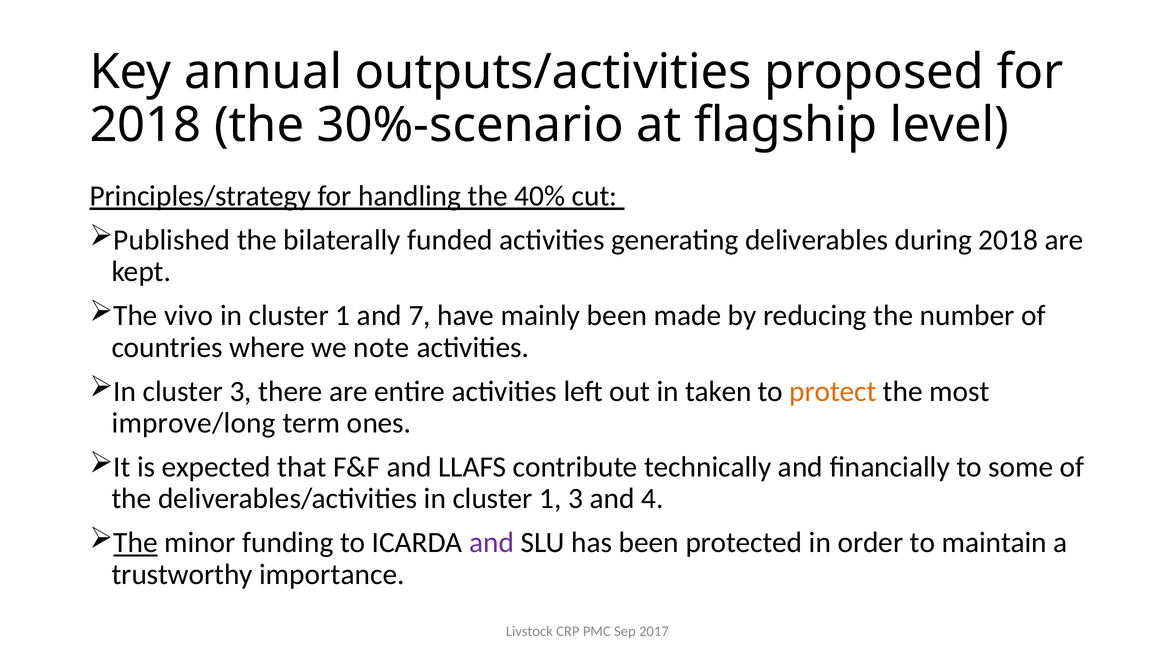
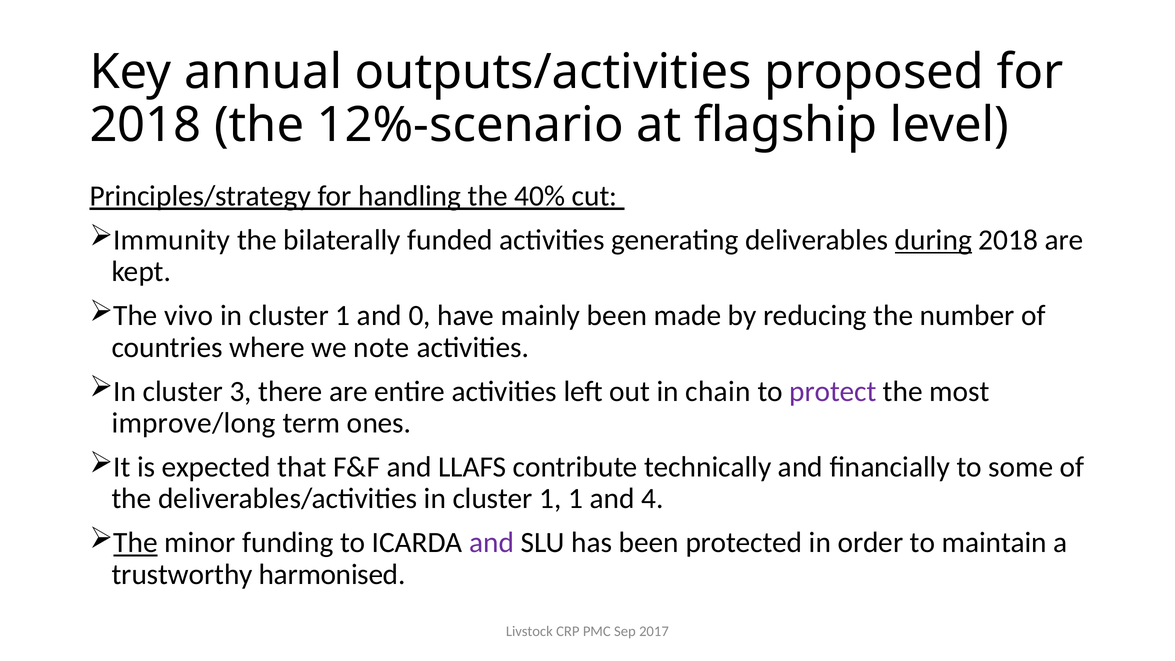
30%-scenario: 30%-scenario -> 12%-scenario
Published: Published -> Immunity
during underline: none -> present
7: 7 -> 0
taken: taken -> chain
protect colour: orange -> purple
1 3: 3 -> 1
importance: importance -> harmonised
